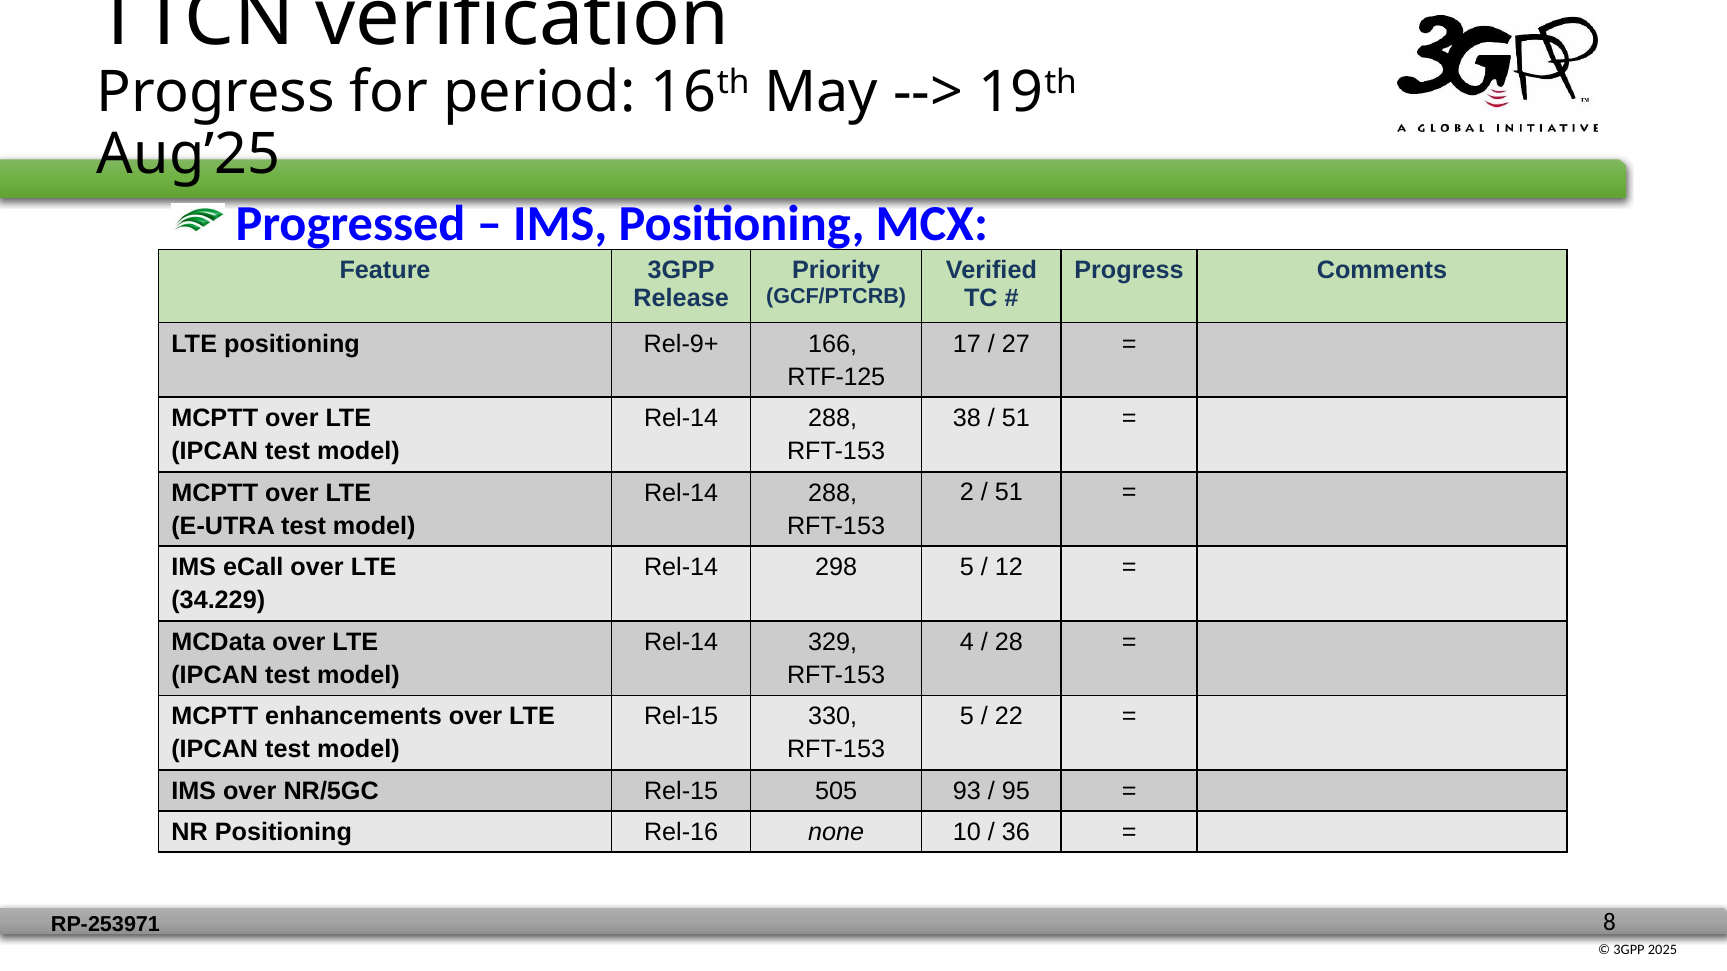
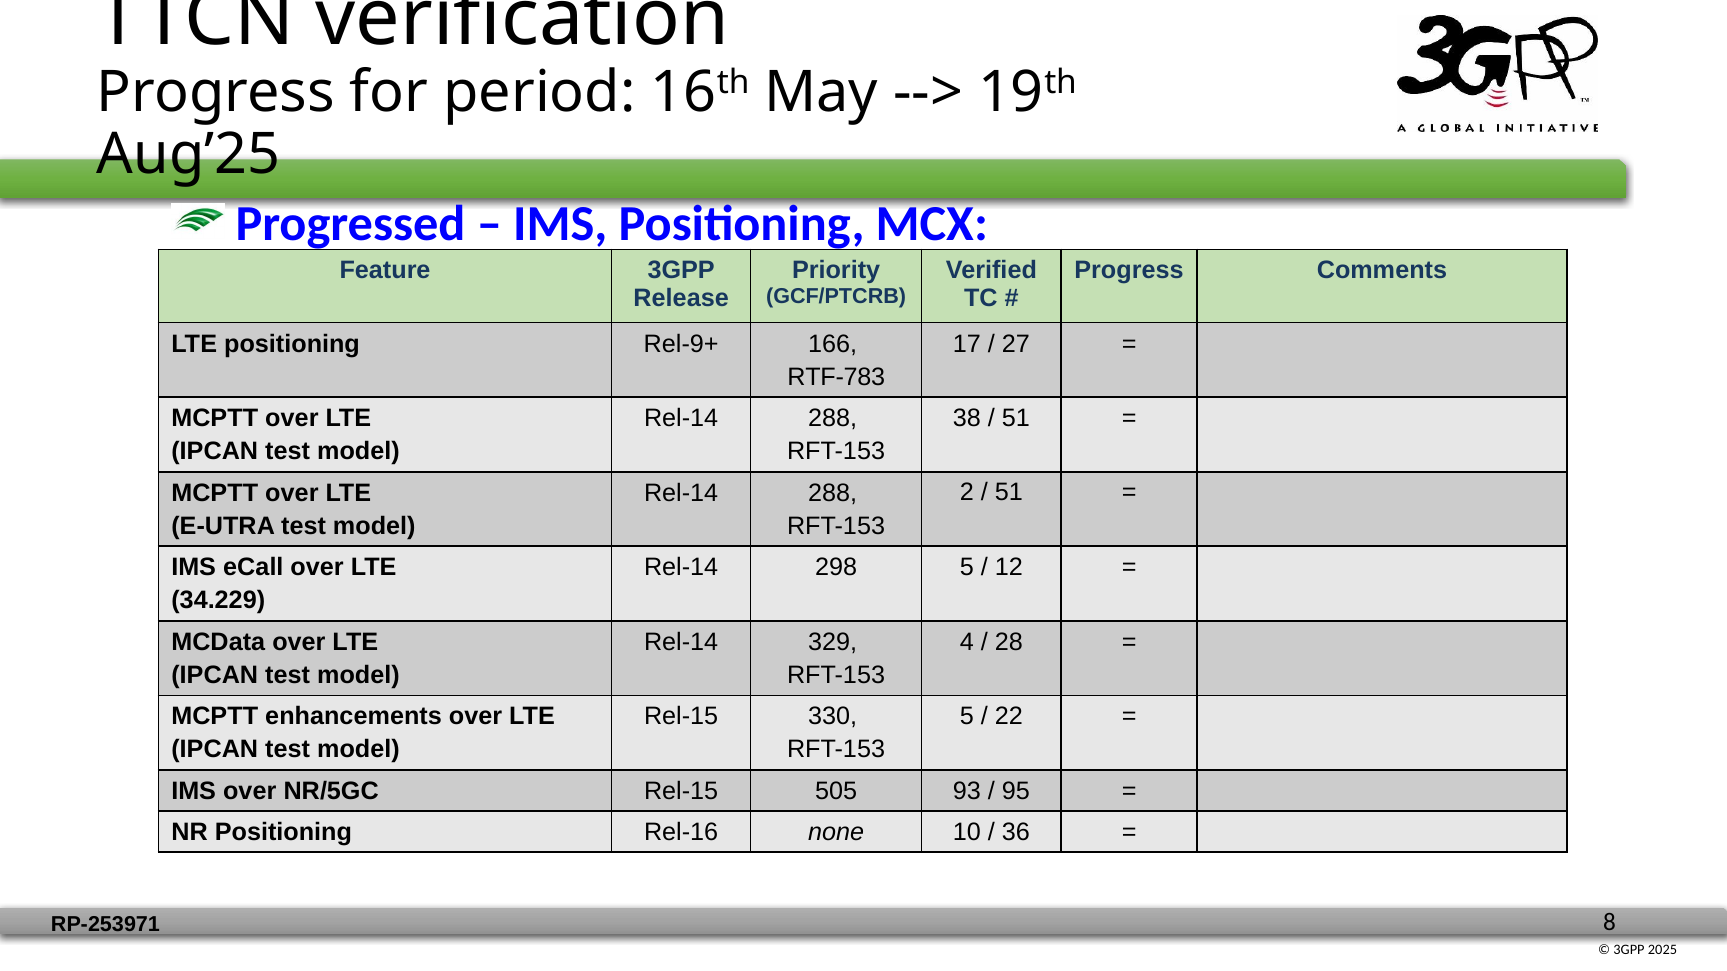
RTF-125: RTF-125 -> RTF-783
